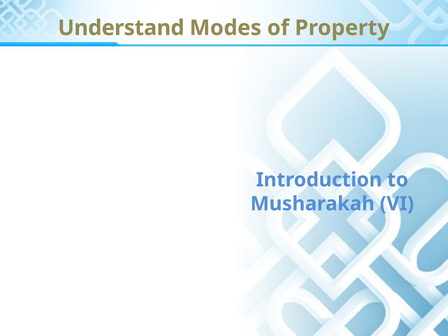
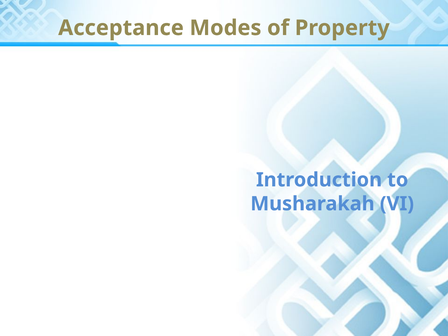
Understand: Understand -> Acceptance
